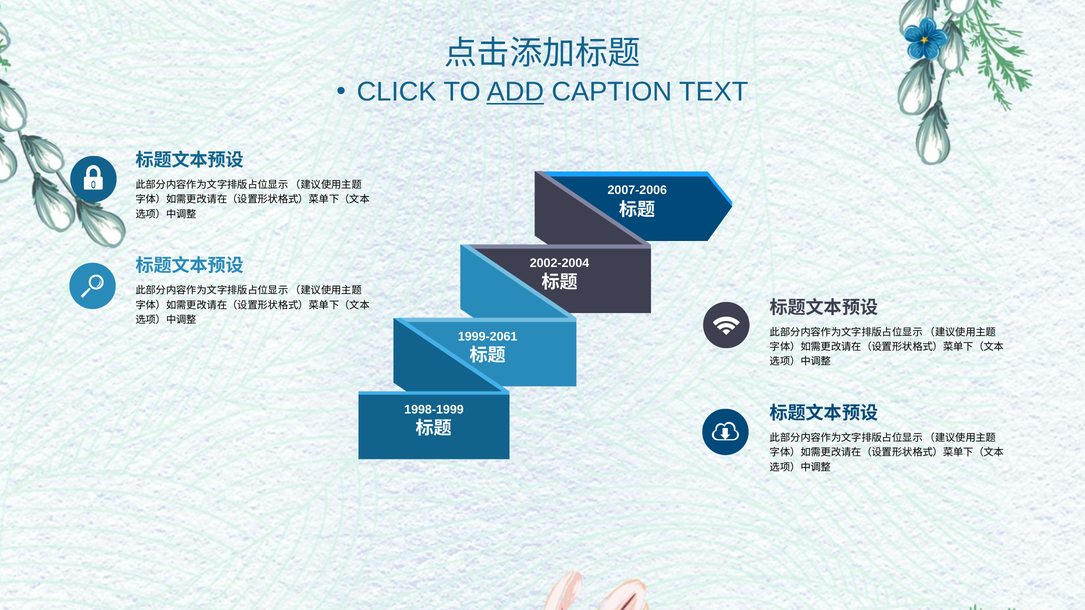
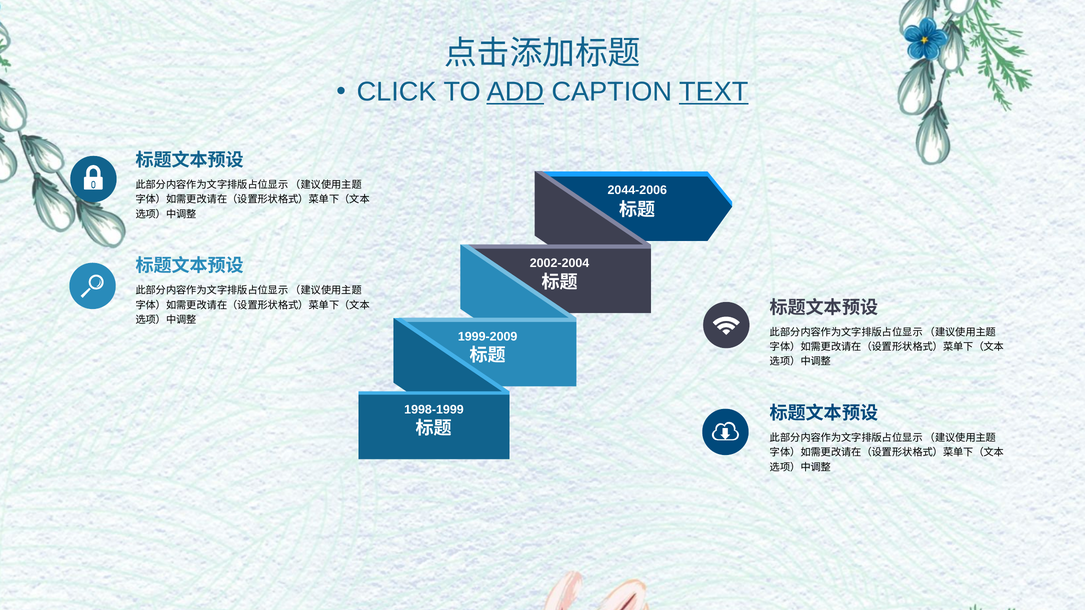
TEXT underline: none -> present
2007-2006: 2007-2006 -> 2044-2006
1999-2061: 1999-2061 -> 1999-2009
